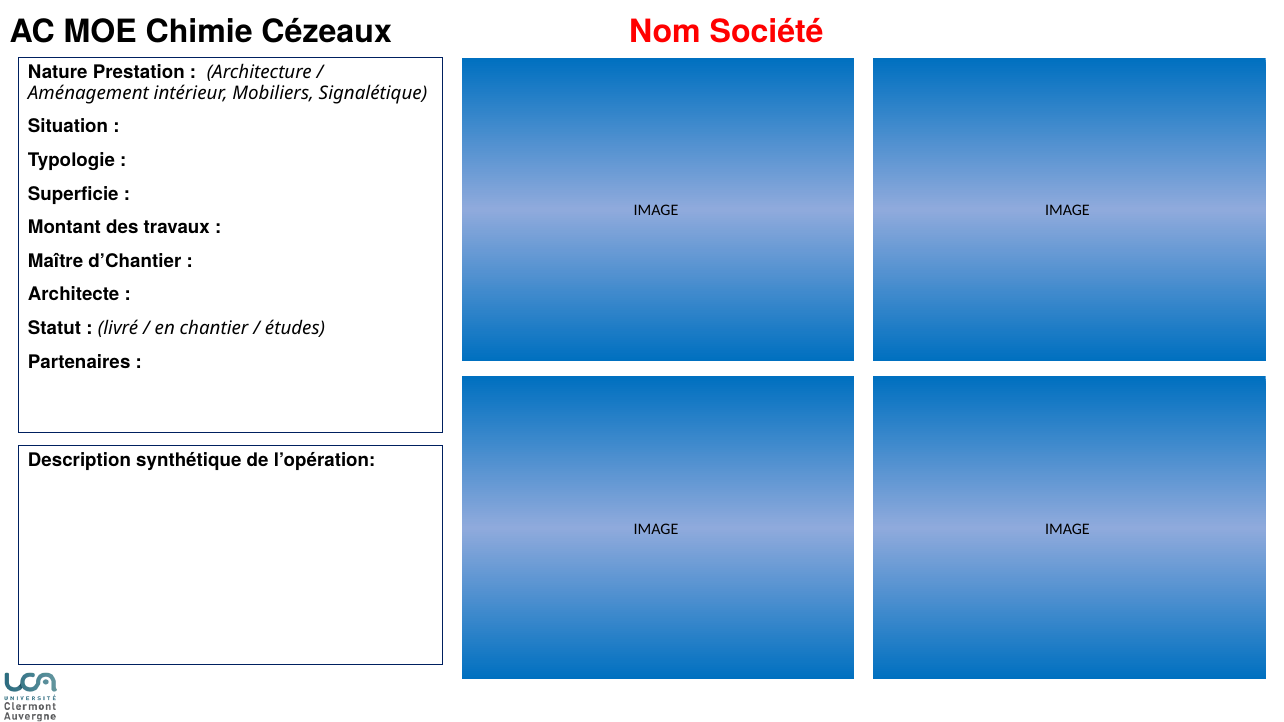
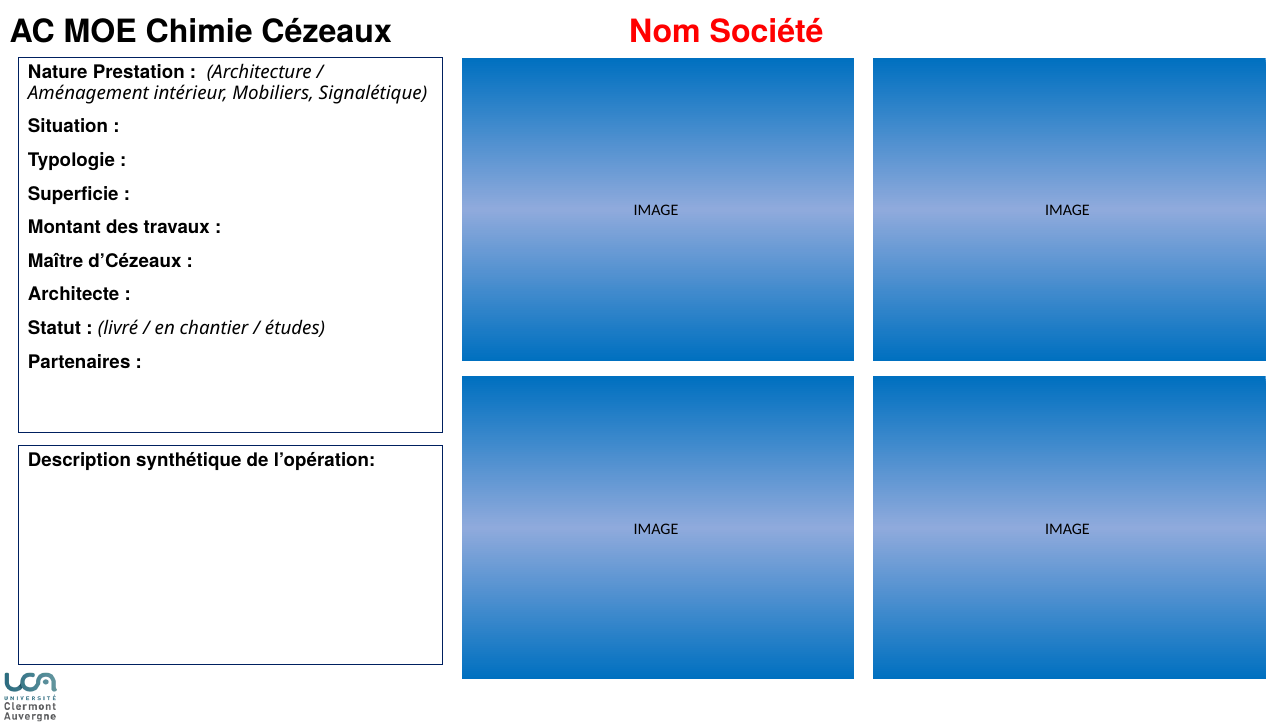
d’Chantier: d’Chantier -> d’Cézeaux
